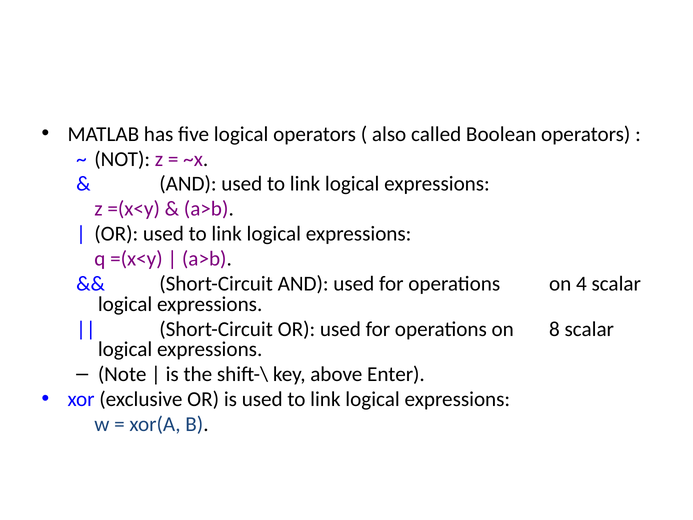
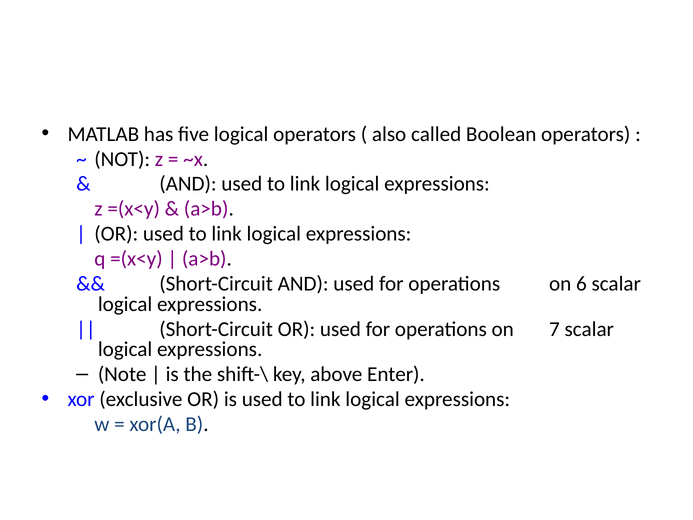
4: 4 -> 6
8: 8 -> 7
